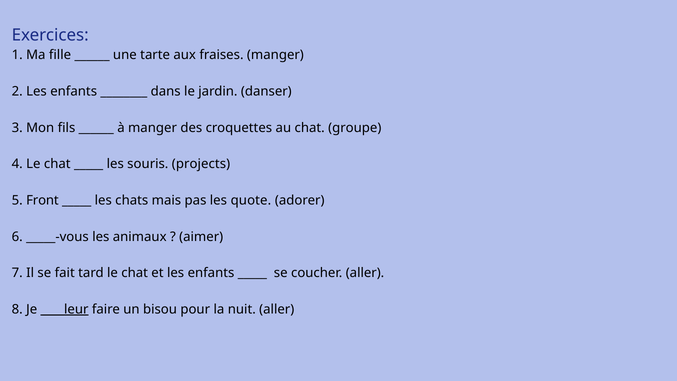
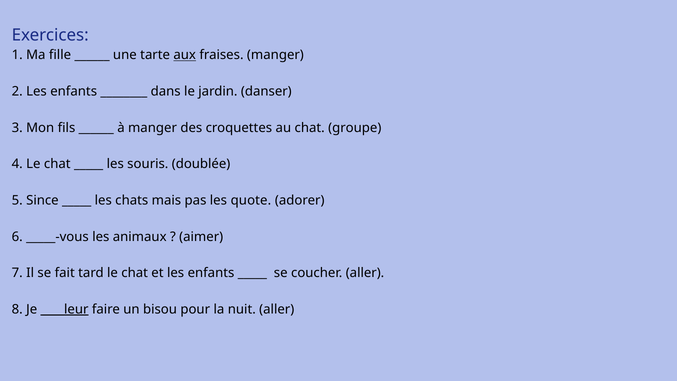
aux underline: none -> present
projects: projects -> doublée
Front: Front -> Since
